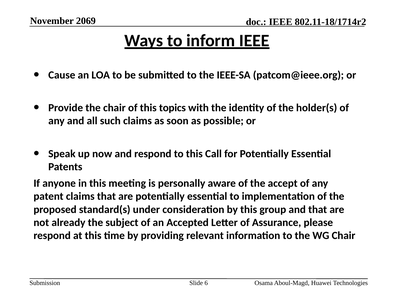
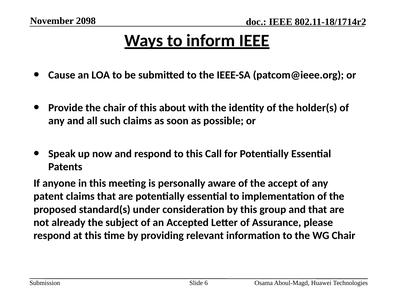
2069: 2069 -> 2098
topics: topics -> about
